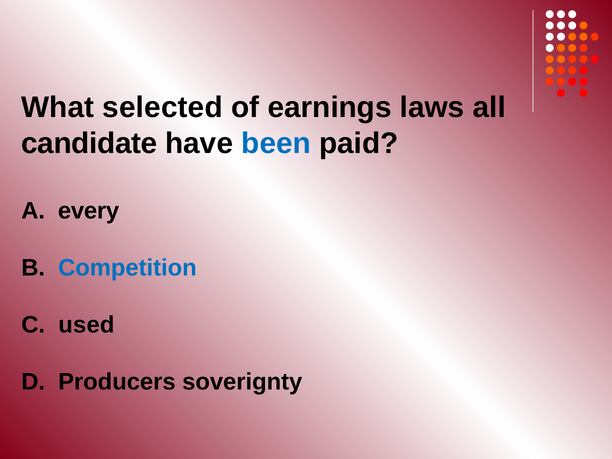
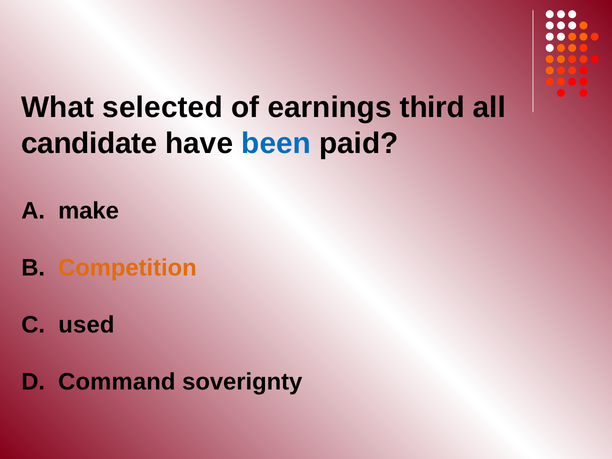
laws: laws -> third
every: every -> make
Competition colour: blue -> orange
Producers: Producers -> Command
